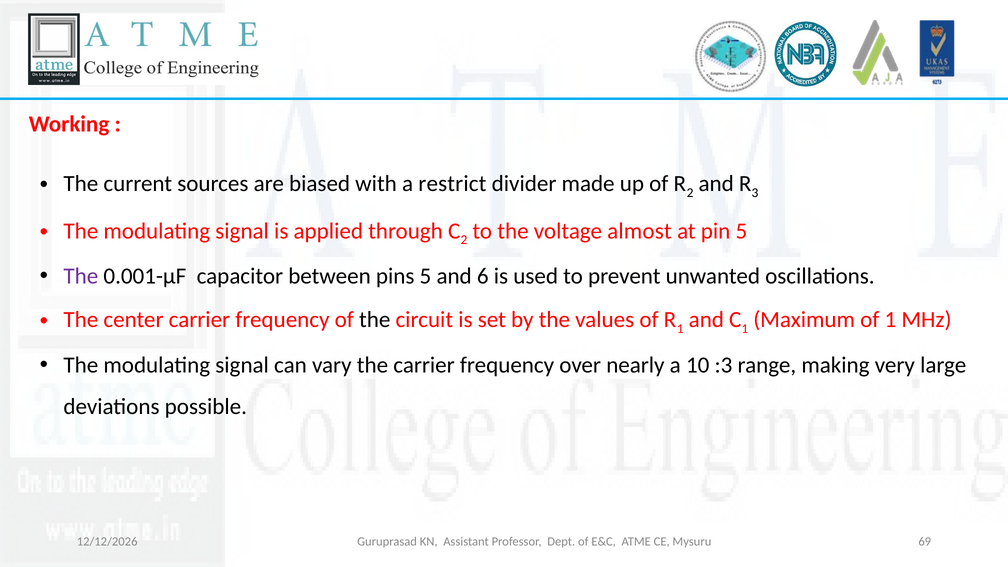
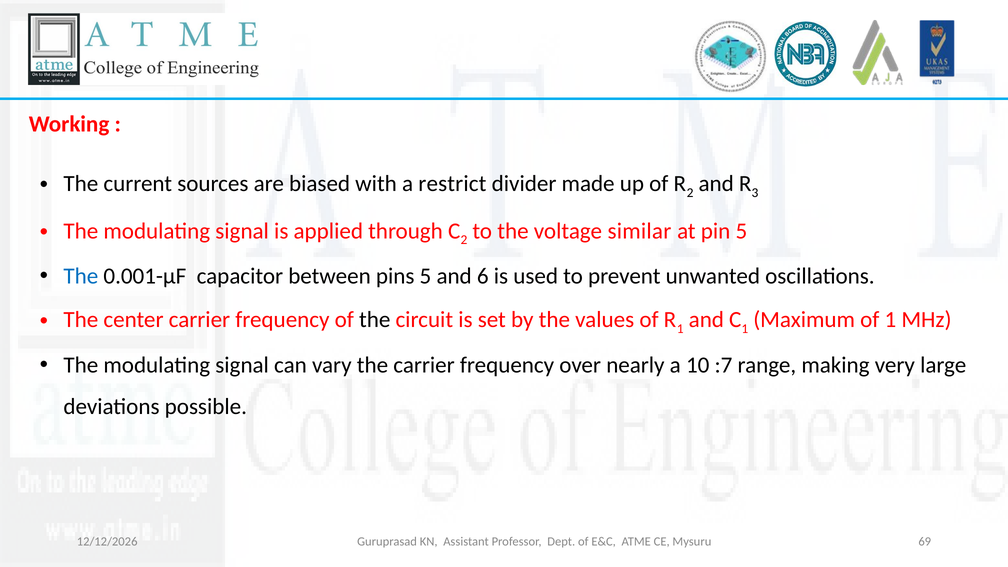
almost: almost -> similar
The at (81, 276) colour: purple -> blue
:3: :3 -> :7
